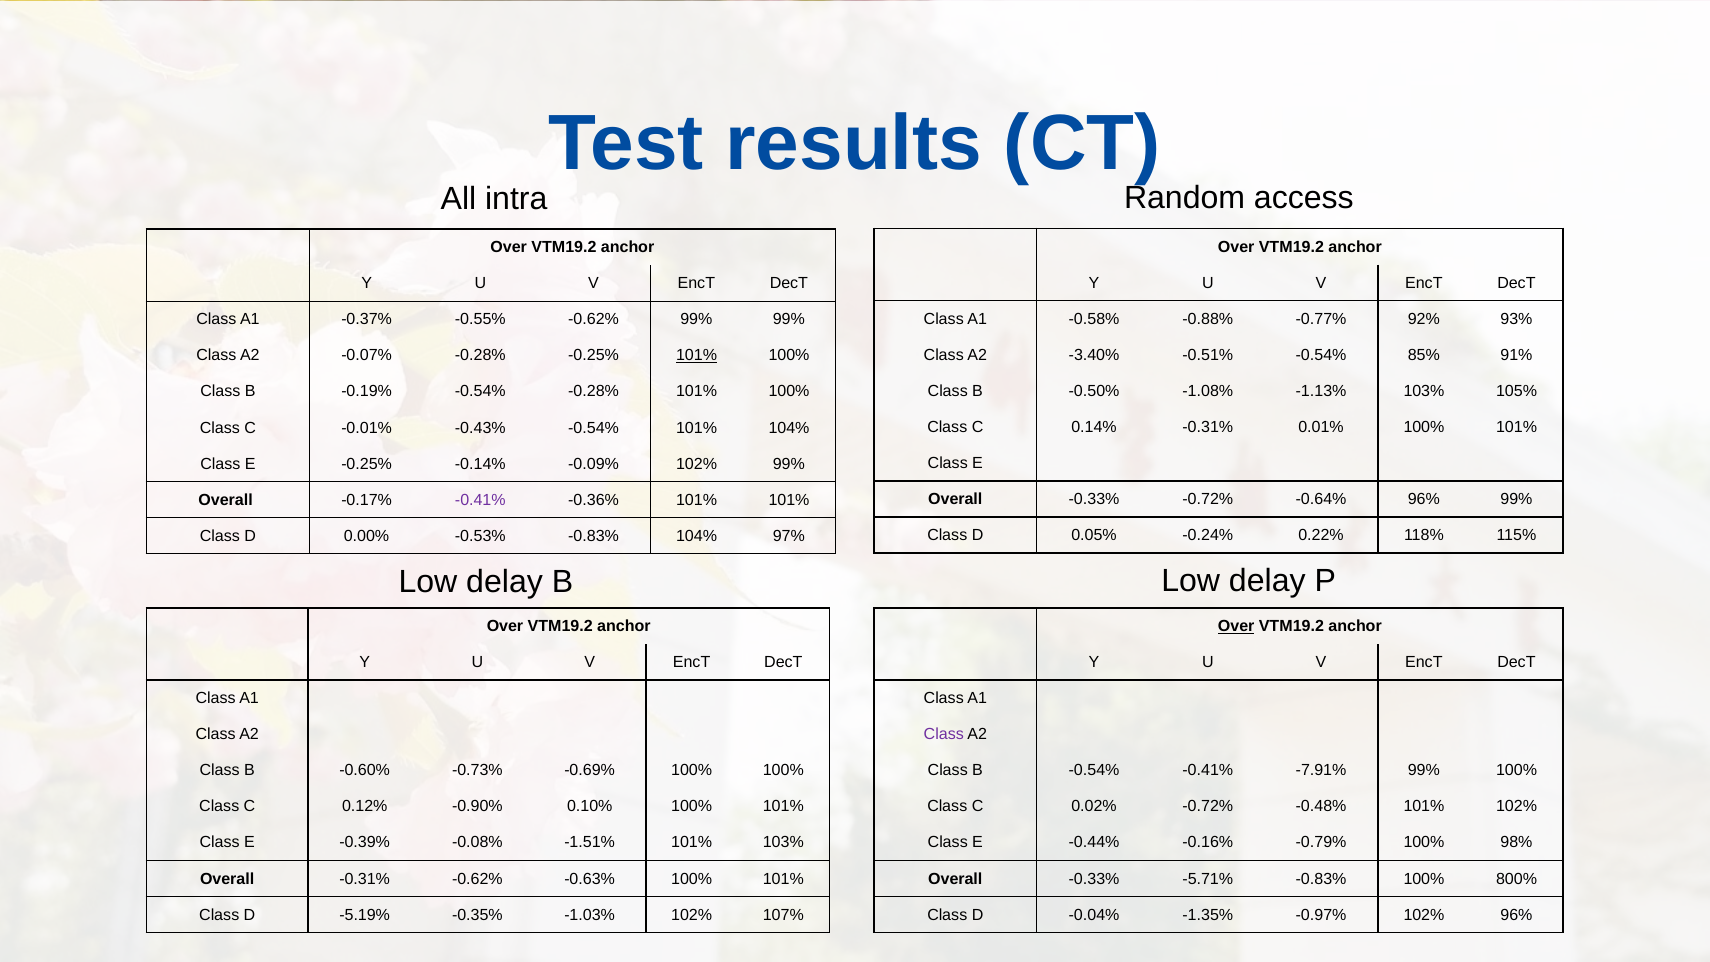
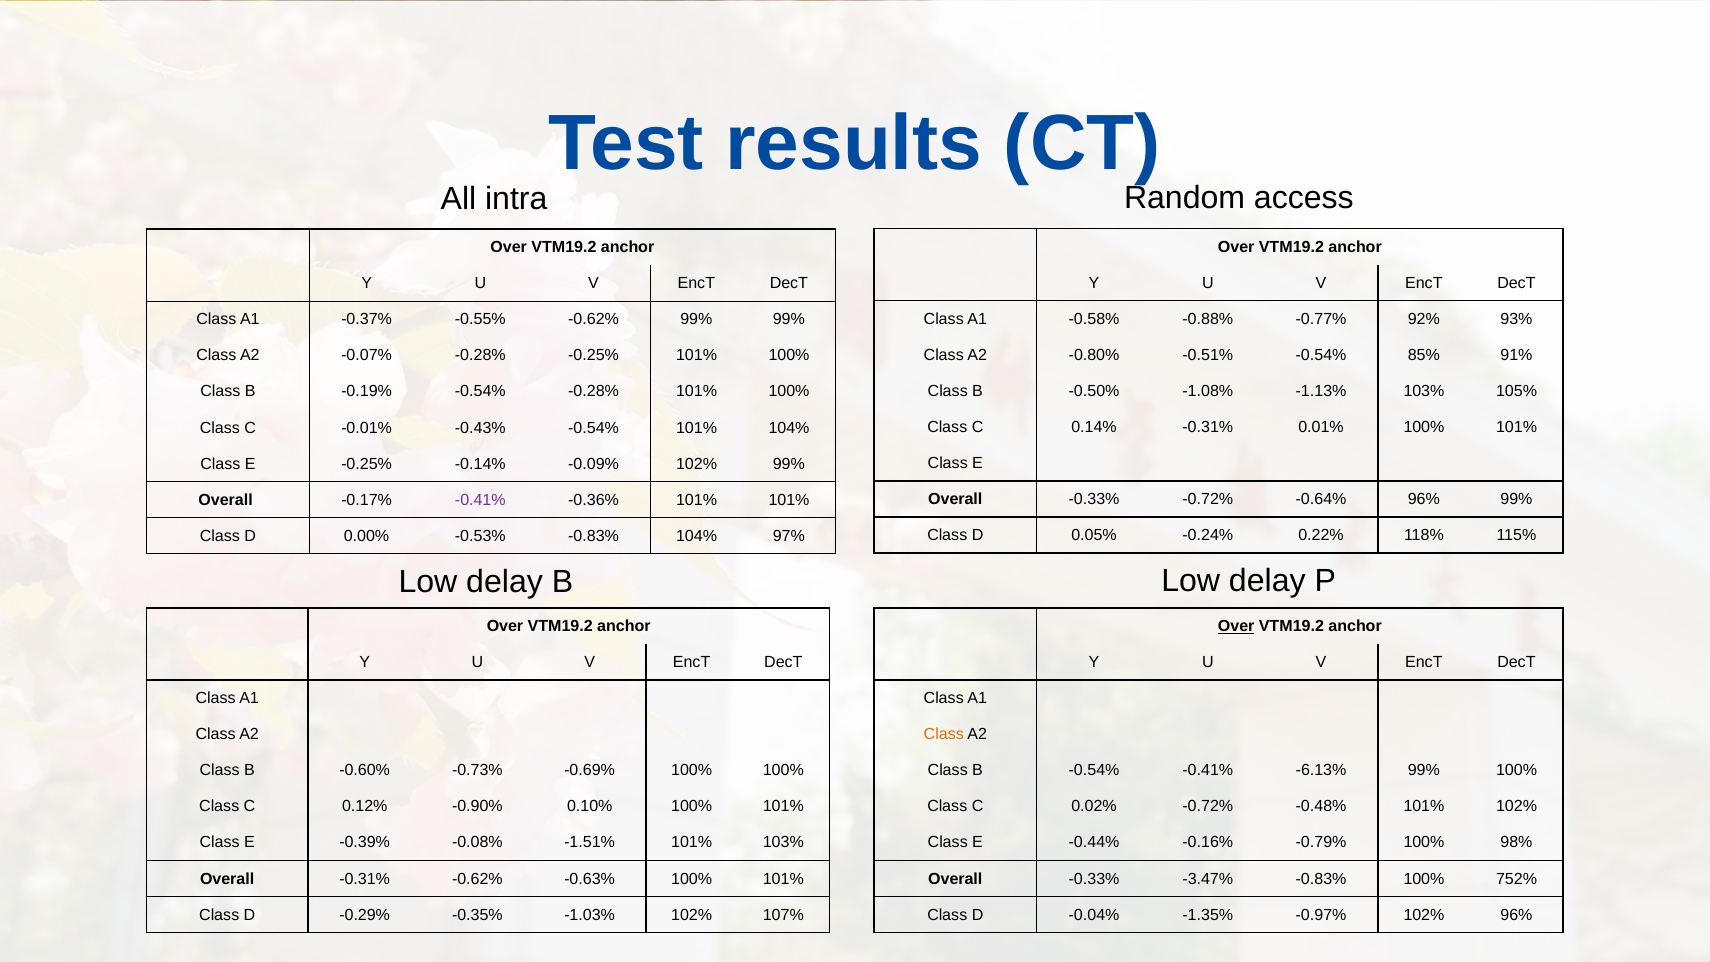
-3.40%: -3.40% -> -0.80%
101% at (697, 356) underline: present -> none
Class at (944, 734) colour: purple -> orange
-7.91%: -7.91% -> -6.13%
-5.71%: -5.71% -> -3.47%
800%: 800% -> 752%
-5.19%: -5.19% -> -0.29%
